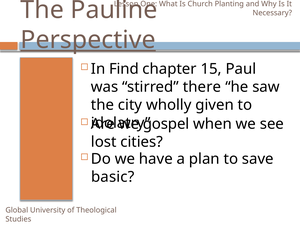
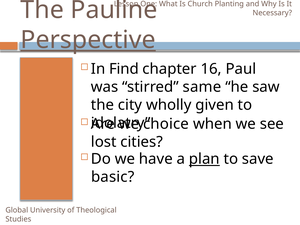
15: 15 -> 16
there: there -> same
gospel: gospel -> choice
plan underline: none -> present
